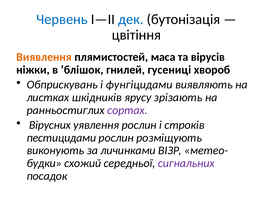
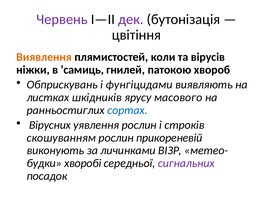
Червень colour: blue -> purple
дек colour: blue -> purple
маса: маса -> коли
’блішок: ’блішок -> ’самиць
гусениці: гусениці -> патокою
зрізають: зрізають -> масового
сортах colour: purple -> blue
пестицидами: пестицидами -> скошуванням
розміщують: розміщують -> прикореневій
схожий: схожий -> хворобі
